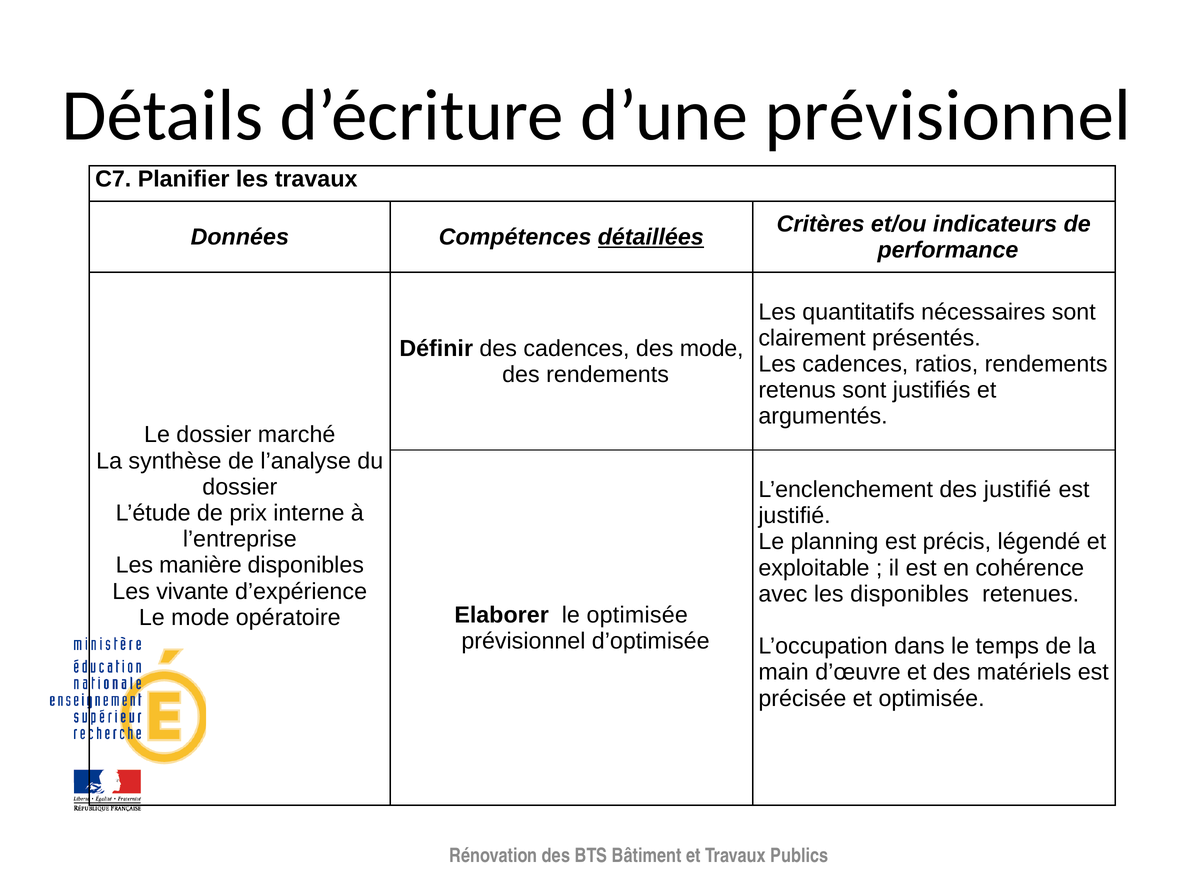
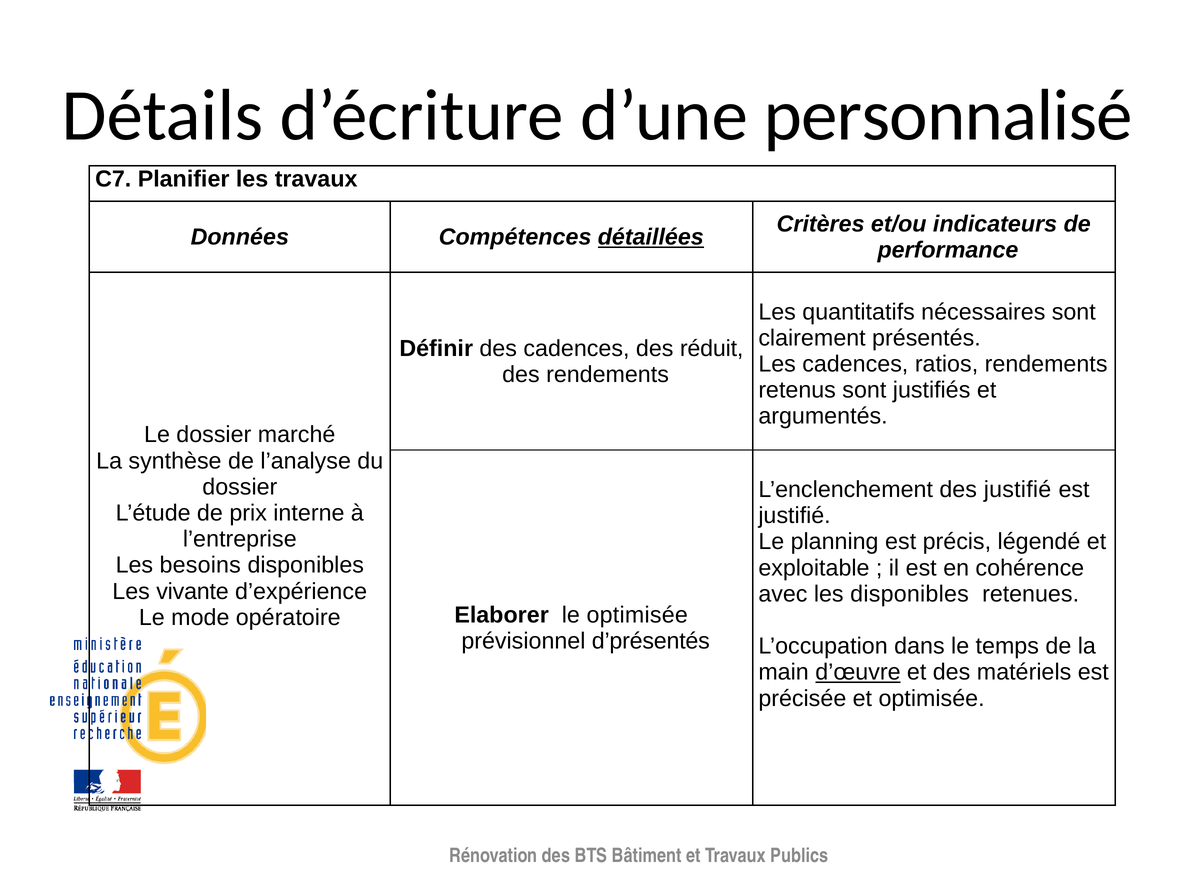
d’une prévisionnel: prévisionnel -> personnalisé
des mode: mode -> réduit
manière: manière -> besoins
d’optimisée: d’optimisée -> d’présentés
d’œuvre underline: none -> present
